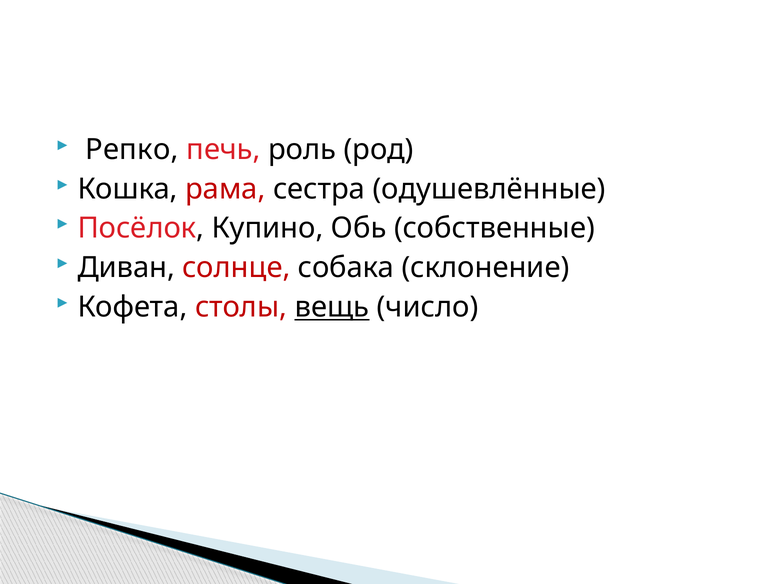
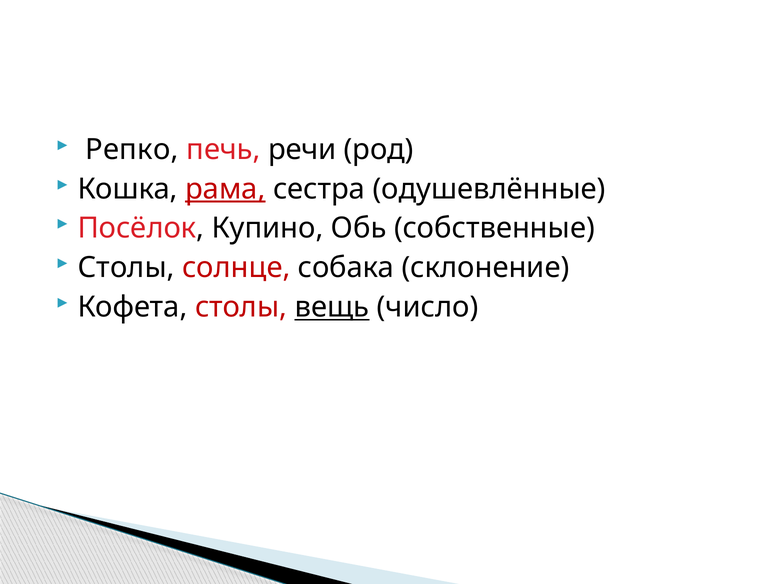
роль: роль -> речи
рама underline: none -> present
Диван at (126, 268): Диван -> Столы
